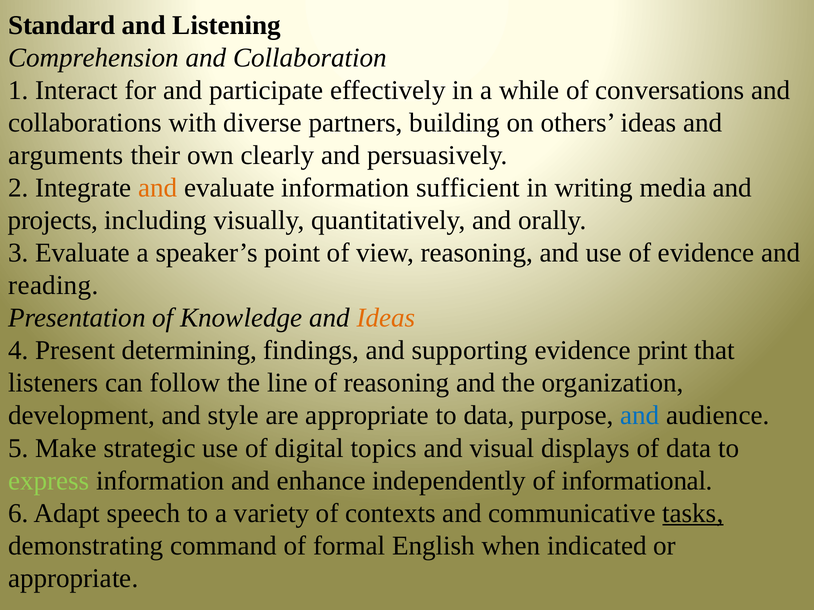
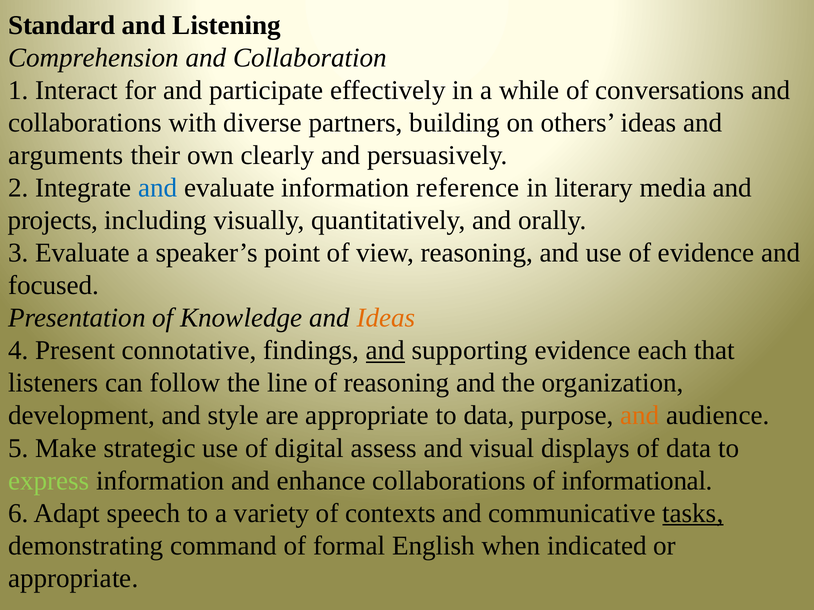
and at (158, 188) colour: orange -> blue
sufficient: sufficient -> reference
writing: writing -> literary
reading: reading -> focused
determining: determining -> connotative
and at (385, 351) underline: none -> present
print: print -> each
and at (640, 416) colour: blue -> orange
topics: topics -> assess
enhance independently: independently -> collaborations
